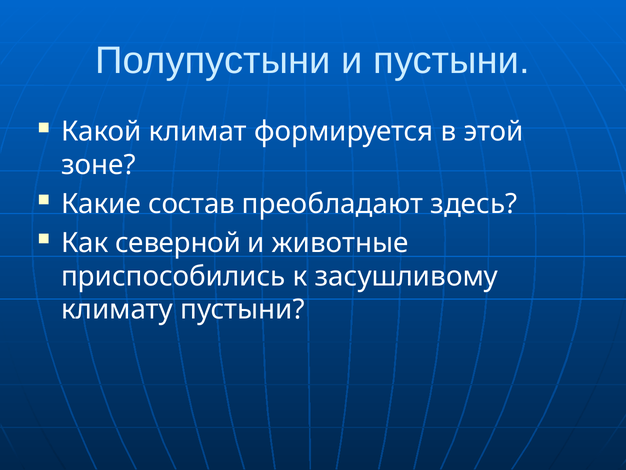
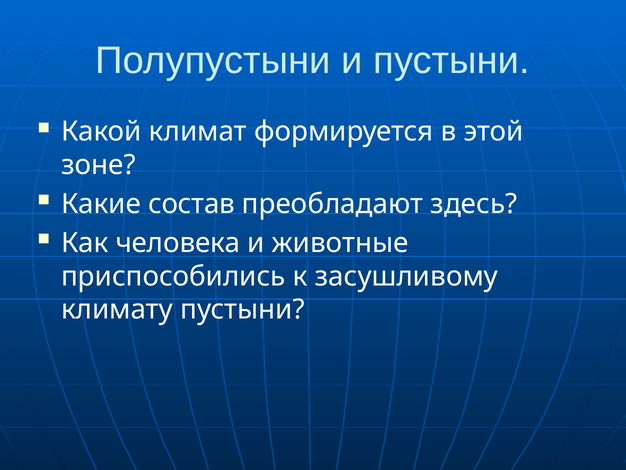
северной: северной -> человека
